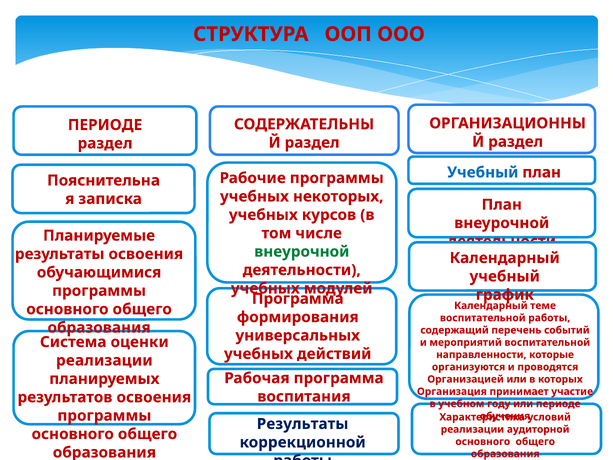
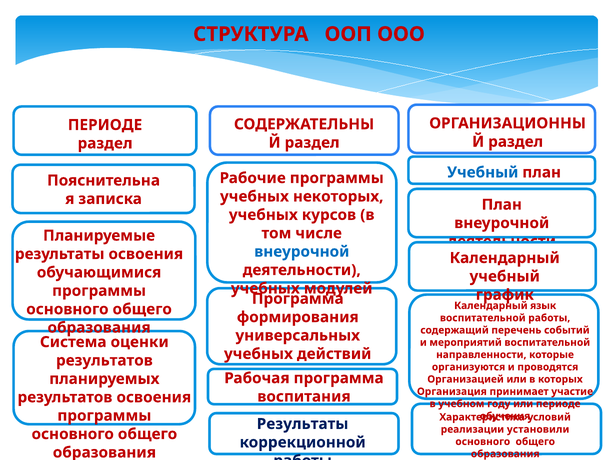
внеурочной at (302, 252) colour: green -> blue
теме: теме -> язык
реализации at (104, 360): реализации -> результатов
аудиторной: аудиторной -> установили
